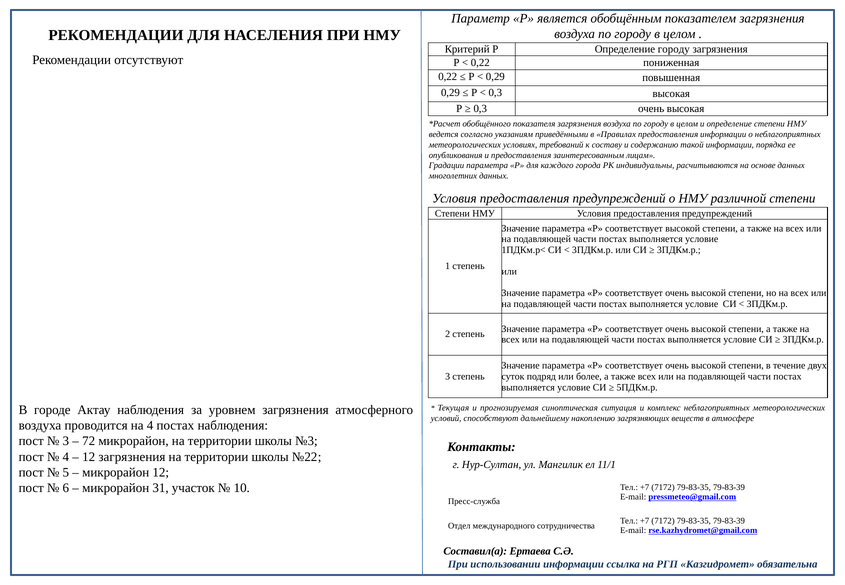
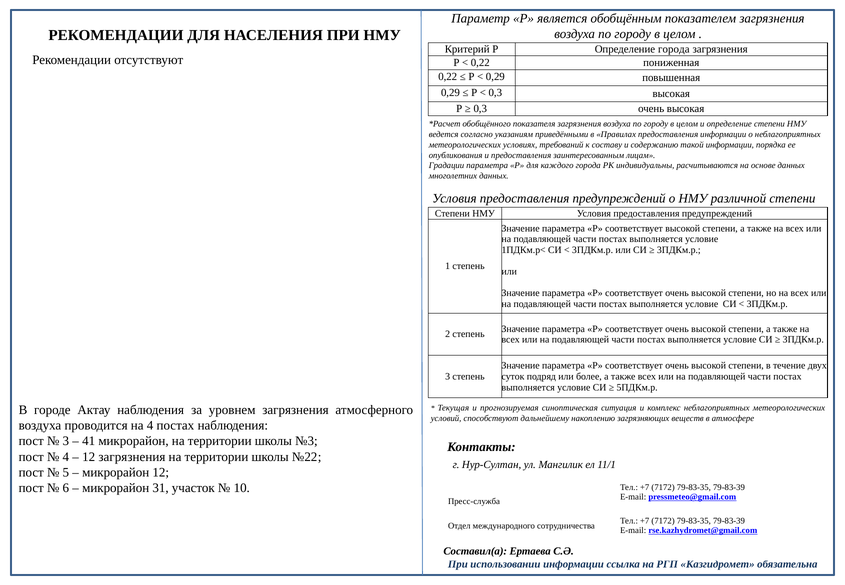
Определение городу: городу -> города
72: 72 -> 41
